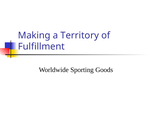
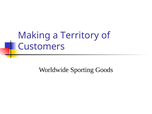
Fulfillment: Fulfillment -> Customers
